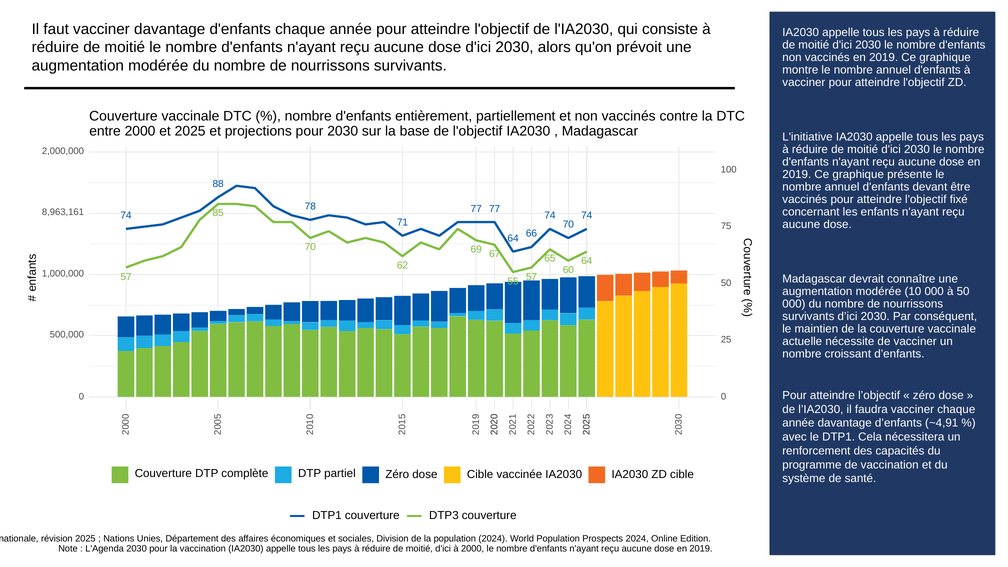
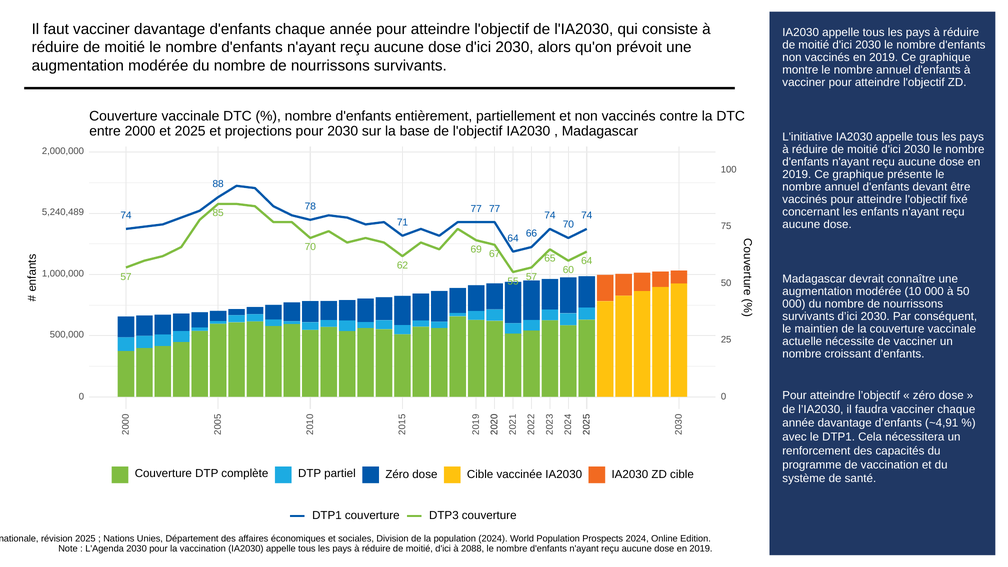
8,963,161: 8,963,161 -> 5,240,489
à 2000: 2000 -> 2088
